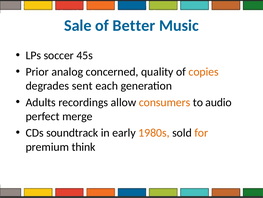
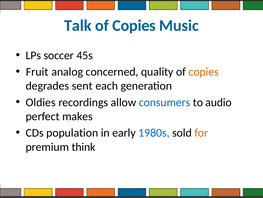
Sale: Sale -> Talk
Better at (134, 25): Better -> Copies
Prior: Prior -> Fruit
Adults: Adults -> Oldies
consumers colour: orange -> blue
merge: merge -> makes
soundtrack: soundtrack -> population
1980s colour: orange -> blue
